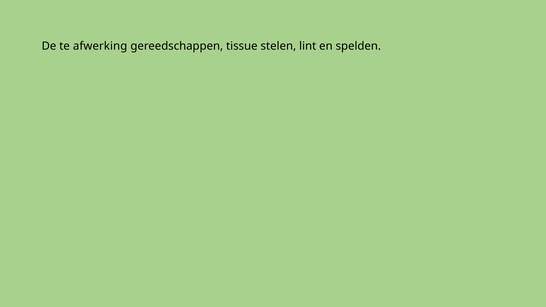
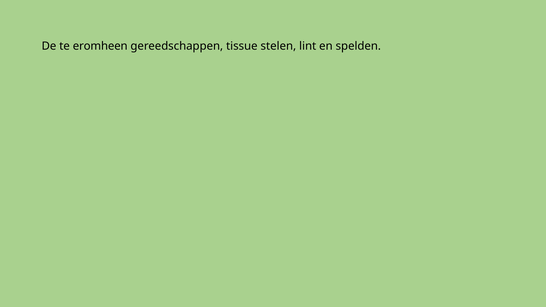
afwerking: afwerking -> eromheen
